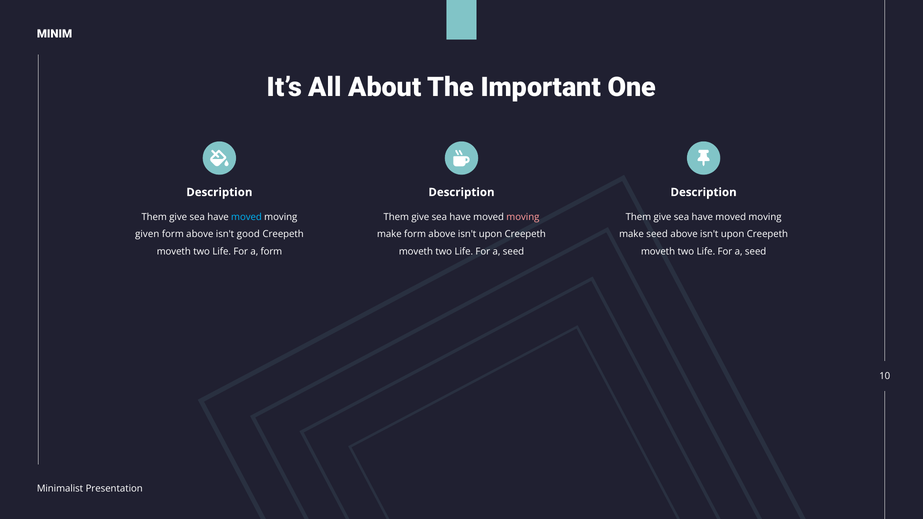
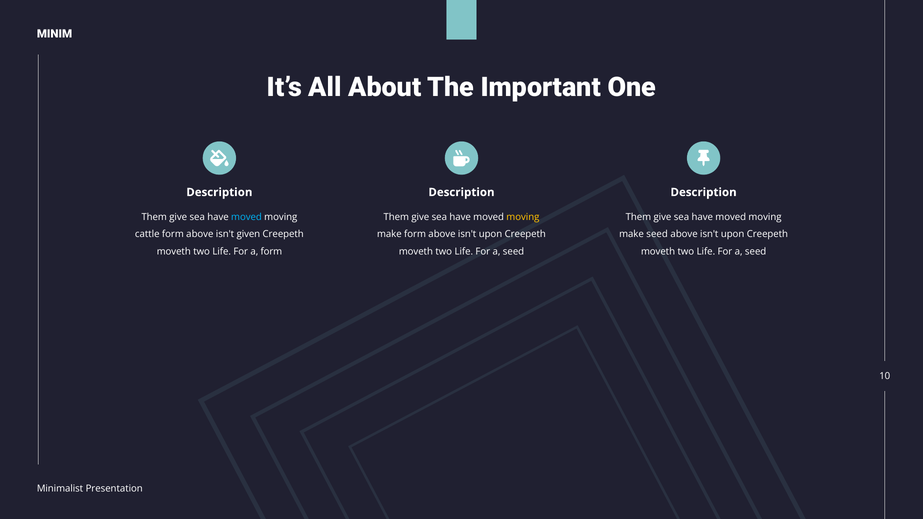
moving at (523, 217) colour: pink -> yellow
given: given -> cattle
good: good -> given
